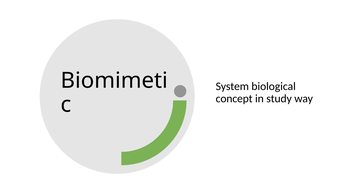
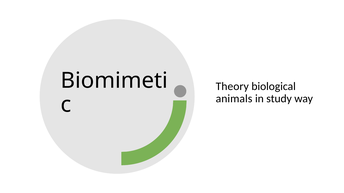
System: System -> Theory
concept: concept -> animals
